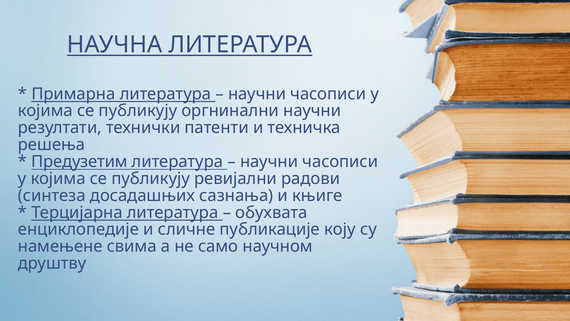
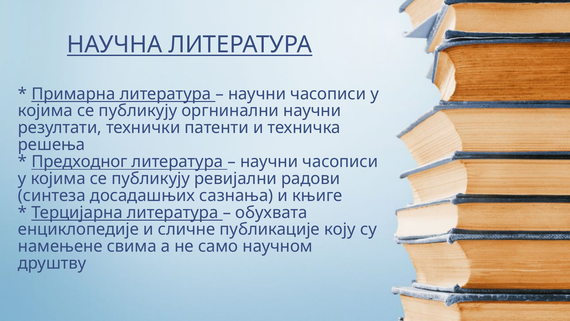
Предузетим: Предузетим -> Предходног
